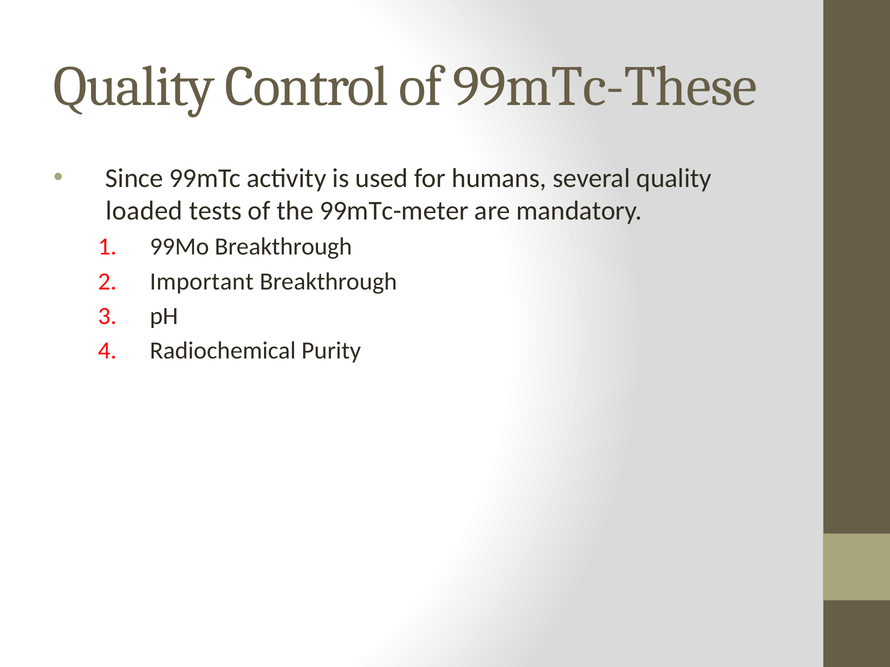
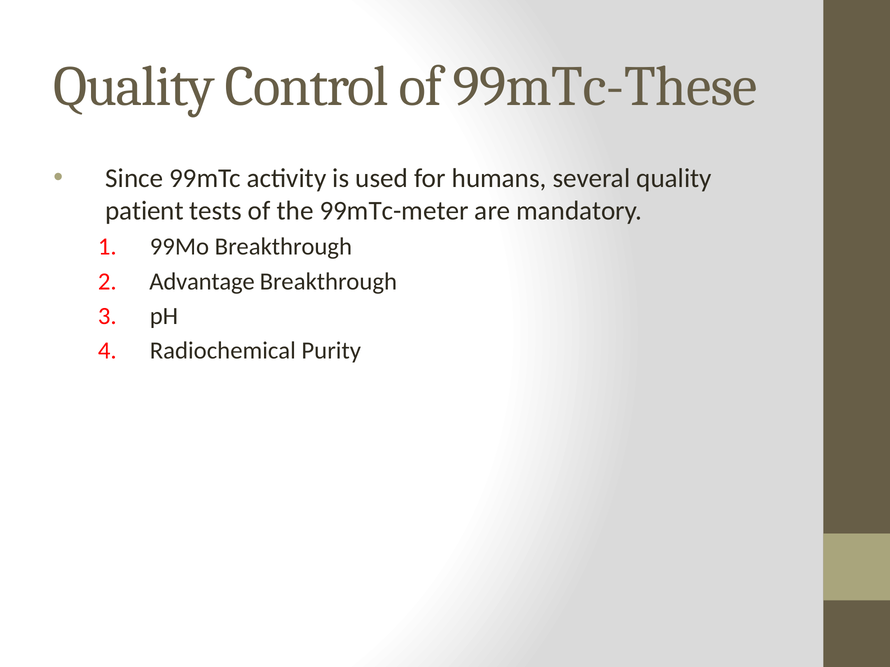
loaded: loaded -> patient
Important: Important -> Advantage
